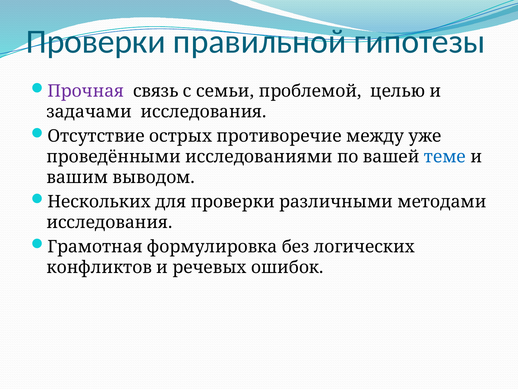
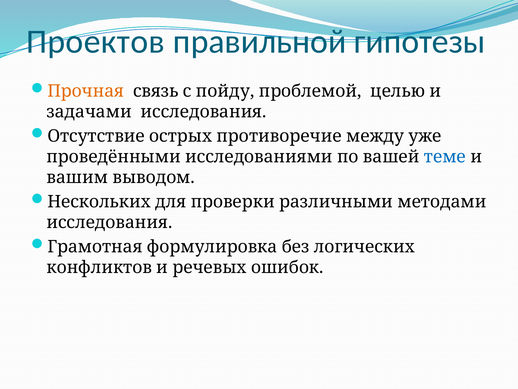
Проверки at (96, 42): Проверки -> Проектов
Прочная colour: purple -> orange
семьи: семьи -> пойду
